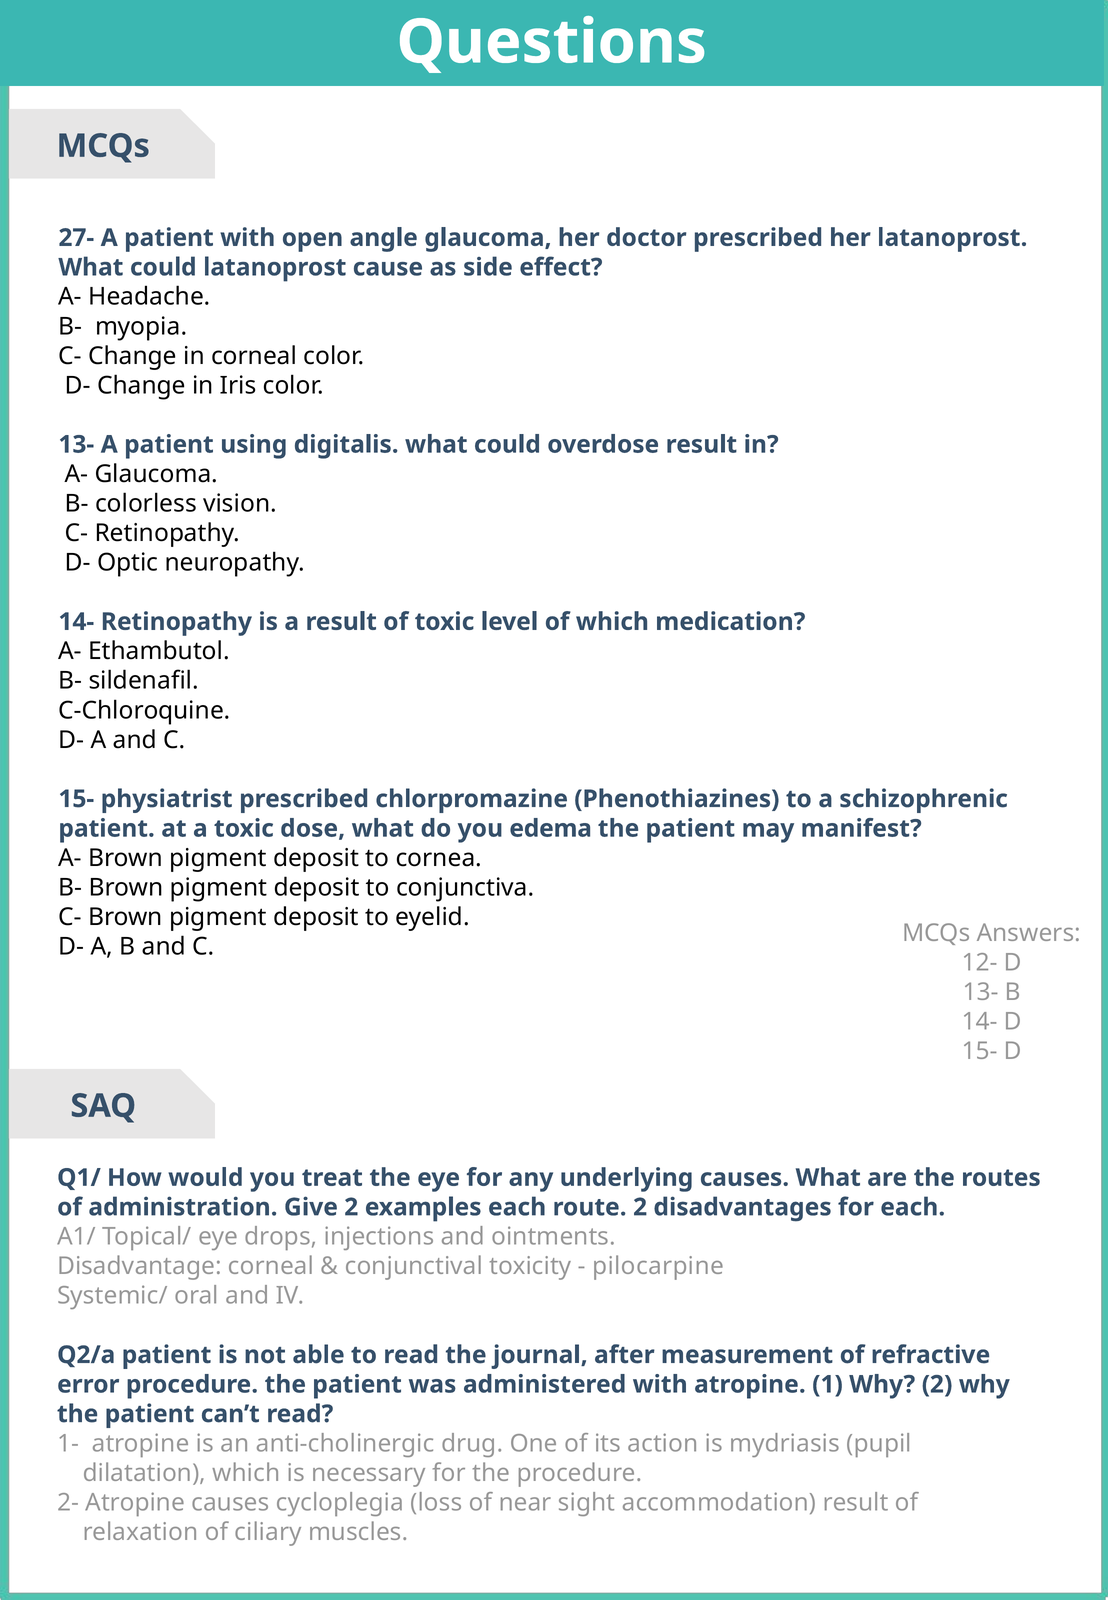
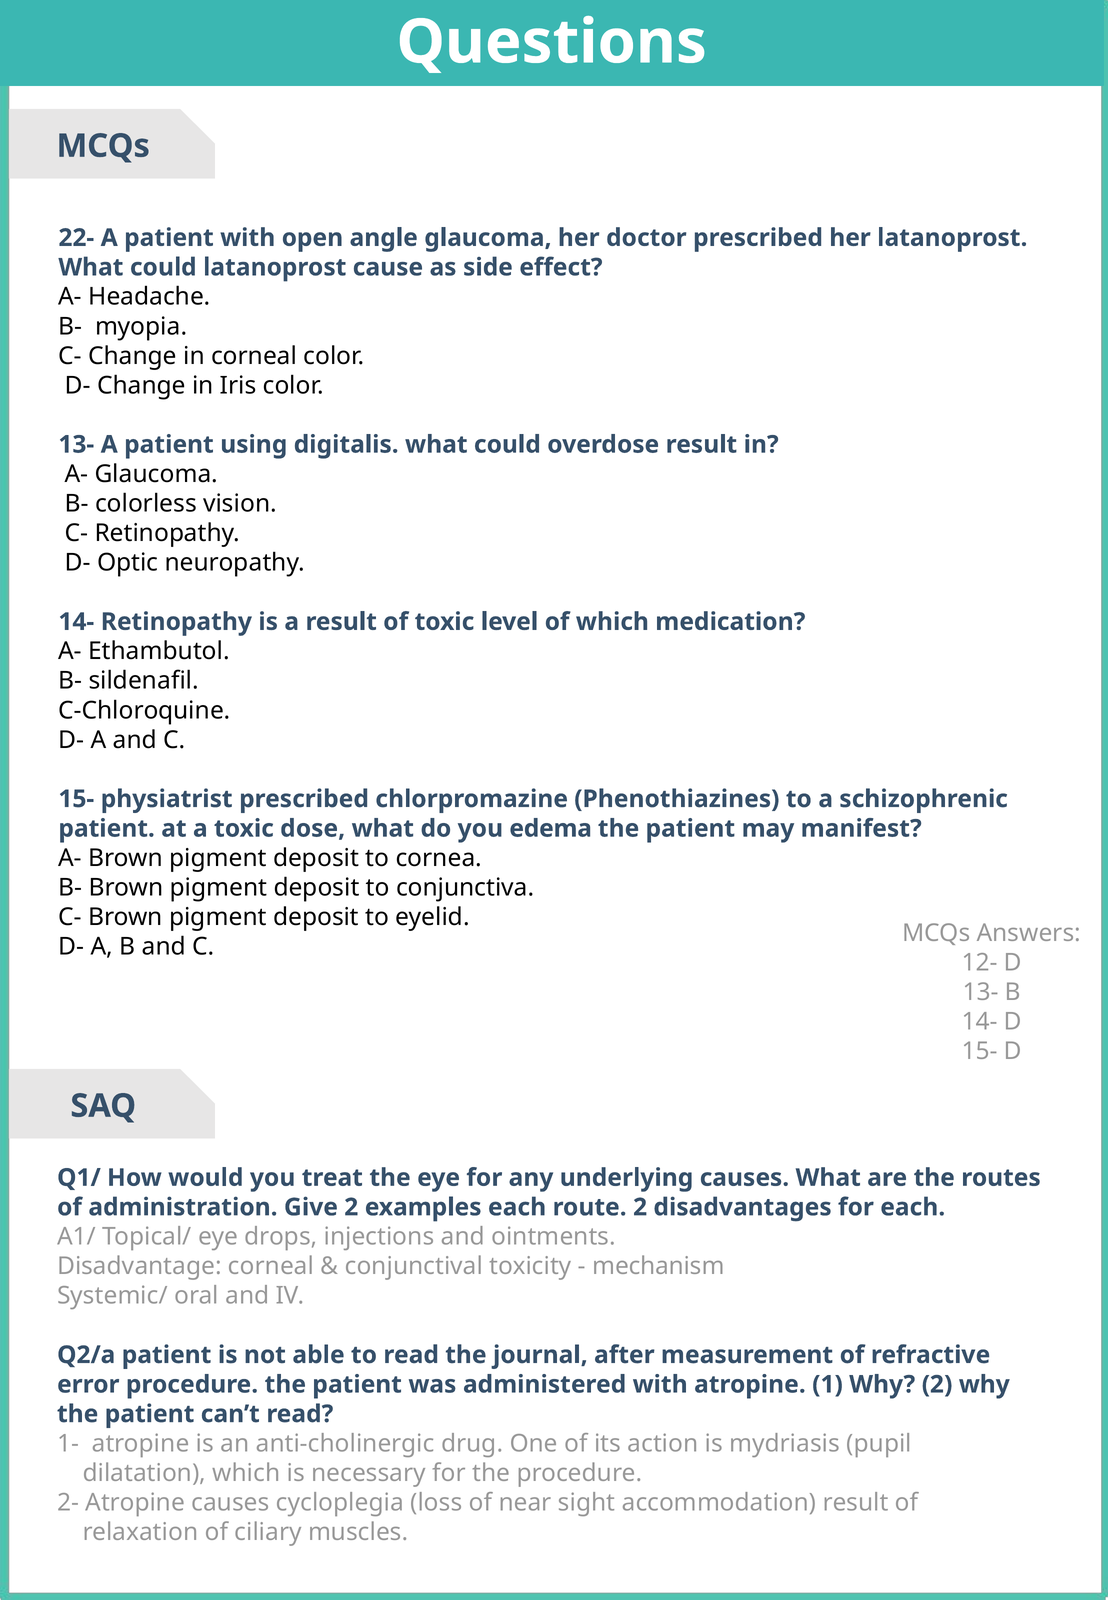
27-: 27- -> 22-
pilocarpine: pilocarpine -> mechanism
